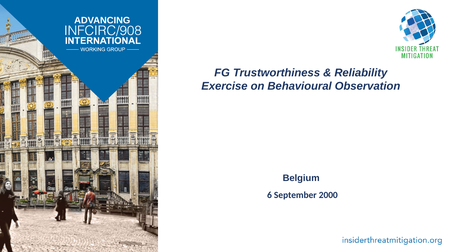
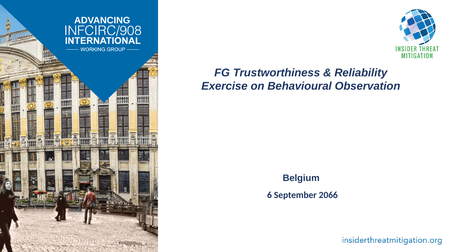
2000: 2000 -> 2066
